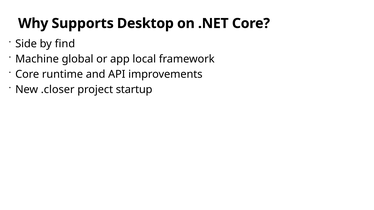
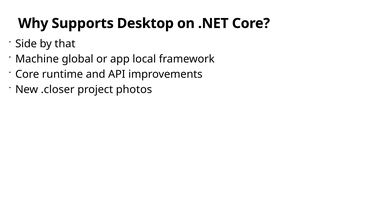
find: find -> that
startup: startup -> photos
